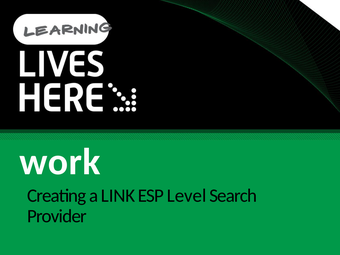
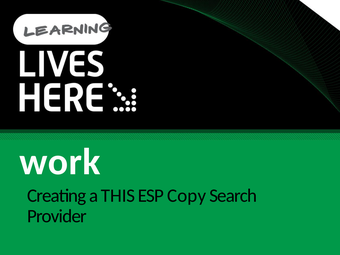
LINK: LINK -> THIS
Level: Level -> Copy
